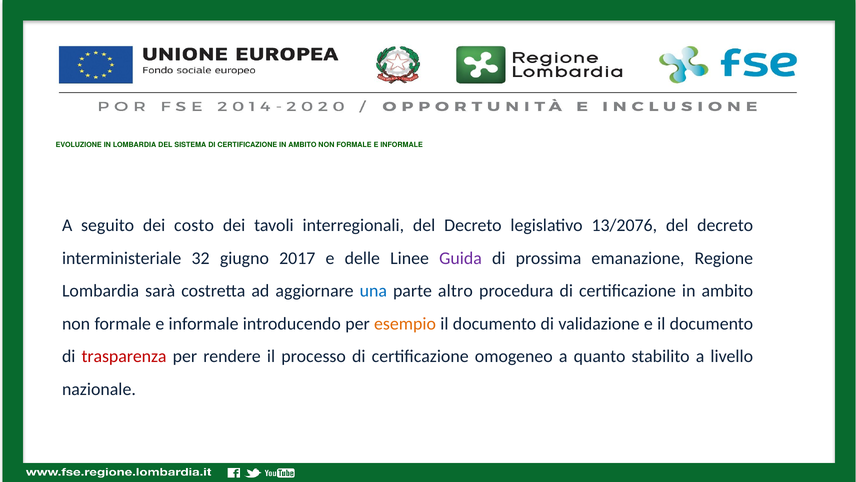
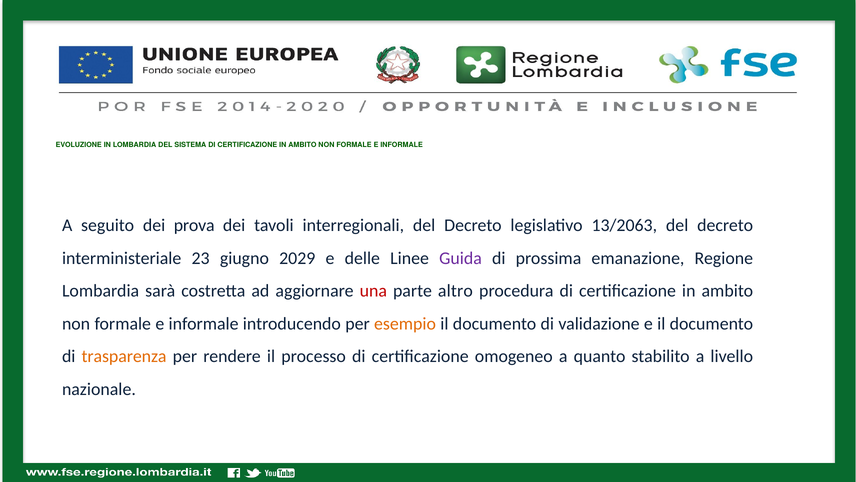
costo: costo -> prova
13/2076: 13/2076 -> 13/2063
32: 32 -> 23
2017: 2017 -> 2029
una colour: blue -> red
trasparenza colour: red -> orange
